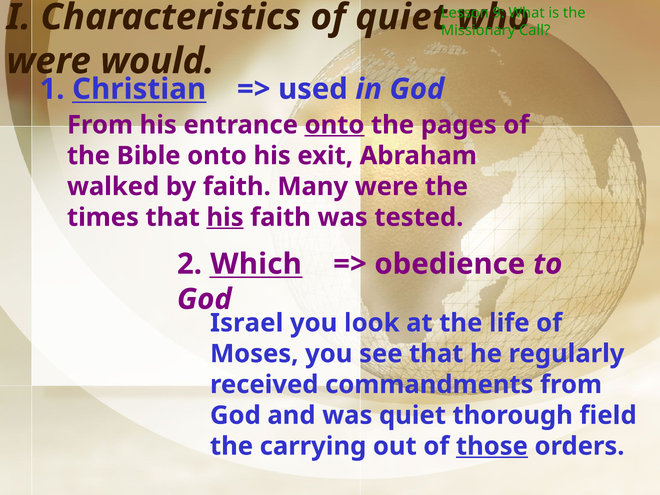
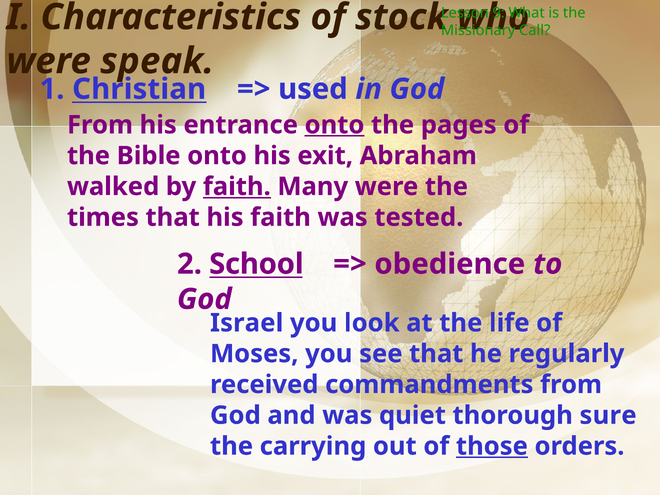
of quiet: quiet -> stock
would: would -> speak
faith at (237, 187) underline: none -> present
his at (225, 217) underline: present -> none
Which: Which -> School
field: field -> sure
